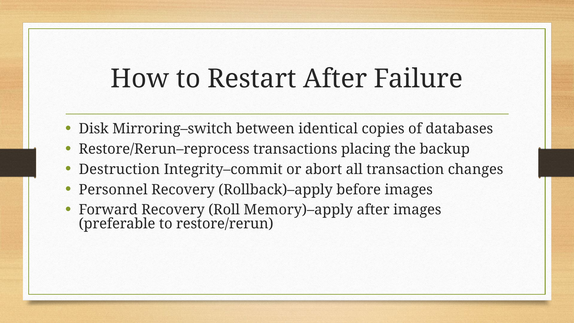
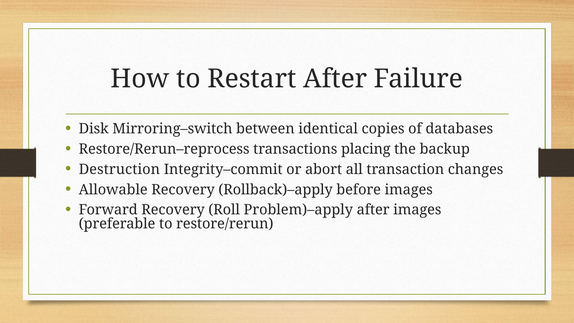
Personnel: Personnel -> Allowable
Memory)–apply: Memory)–apply -> Problem)–apply
